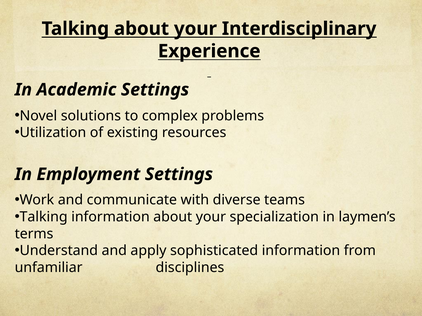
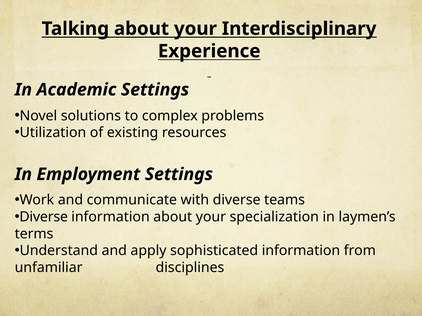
Talking at (44, 217): Talking -> Diverse
